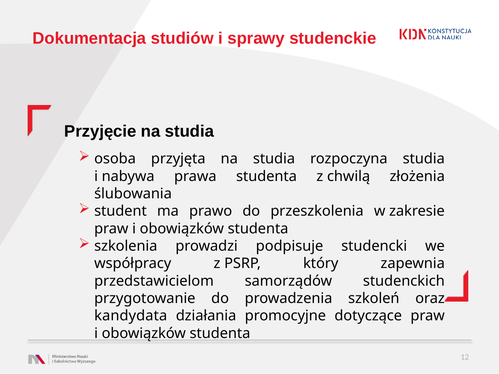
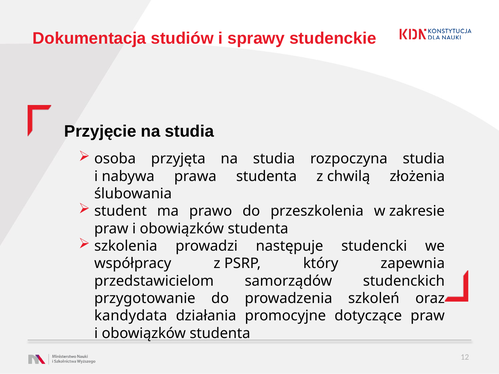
podpisuje: podpisuje -> następuje
